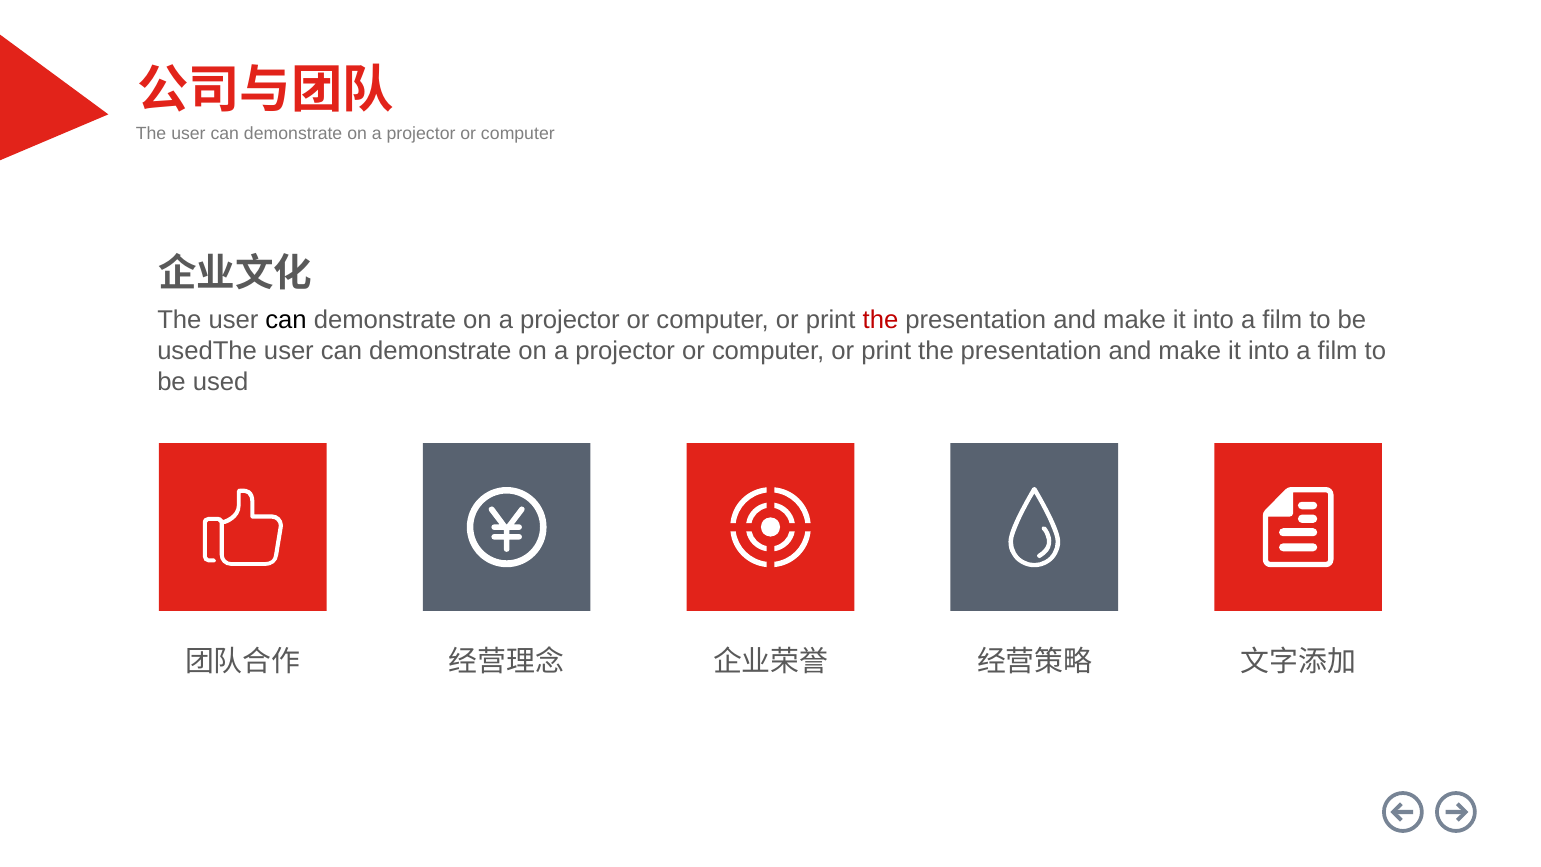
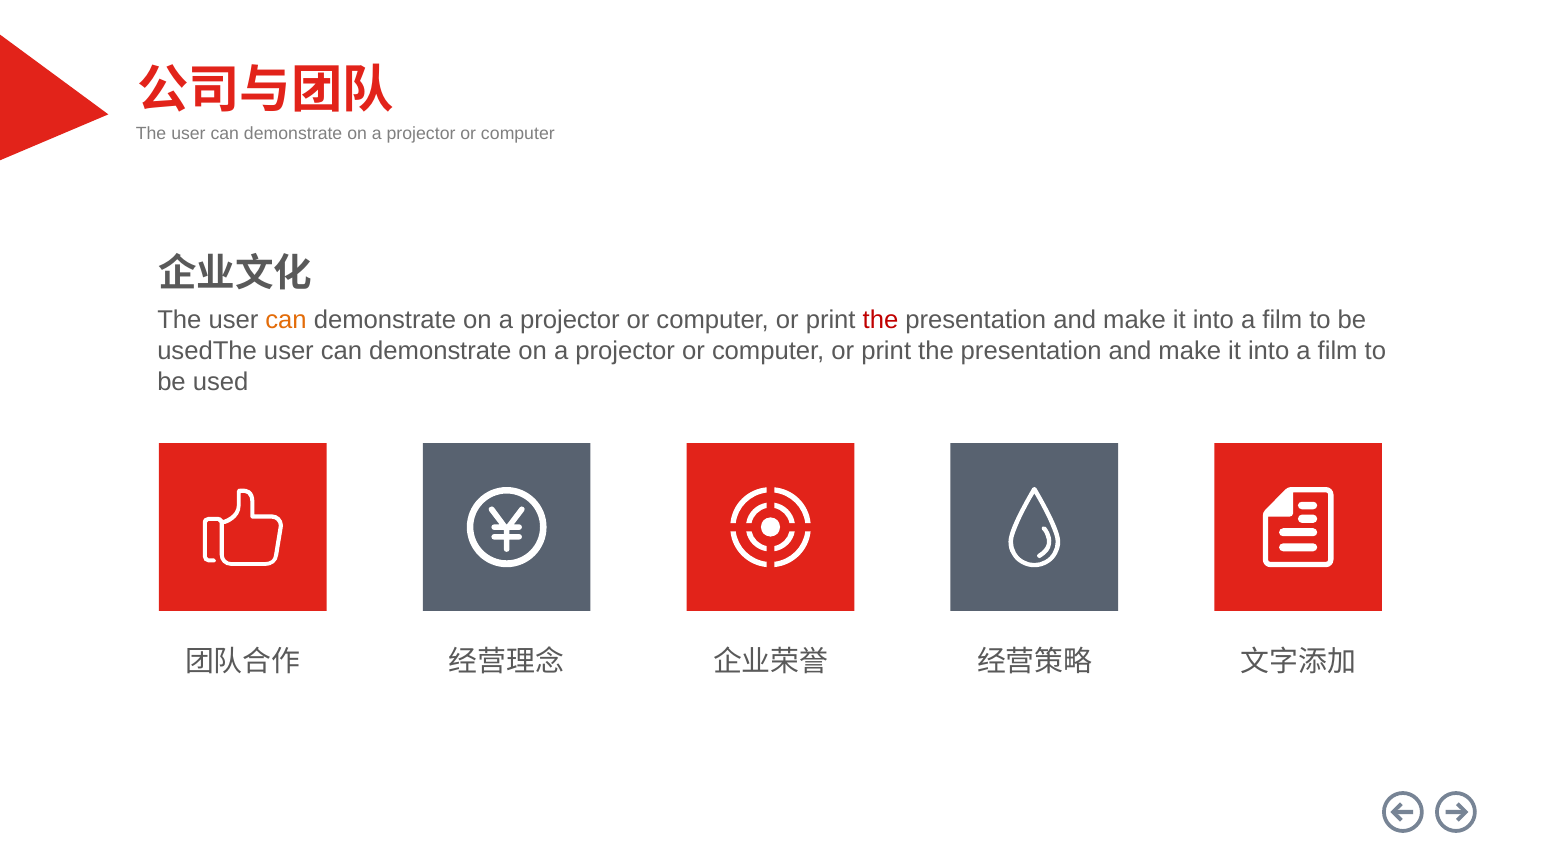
can at (286, 320) colour: black -> orange
